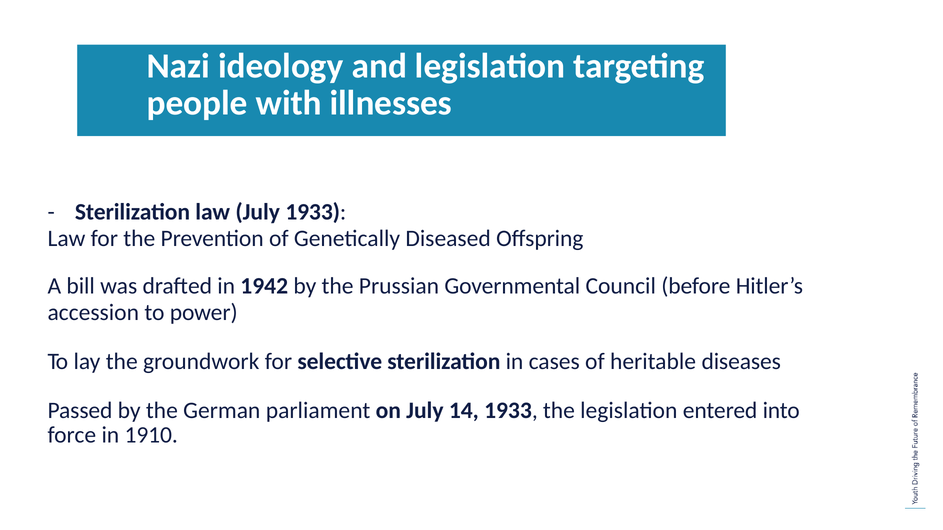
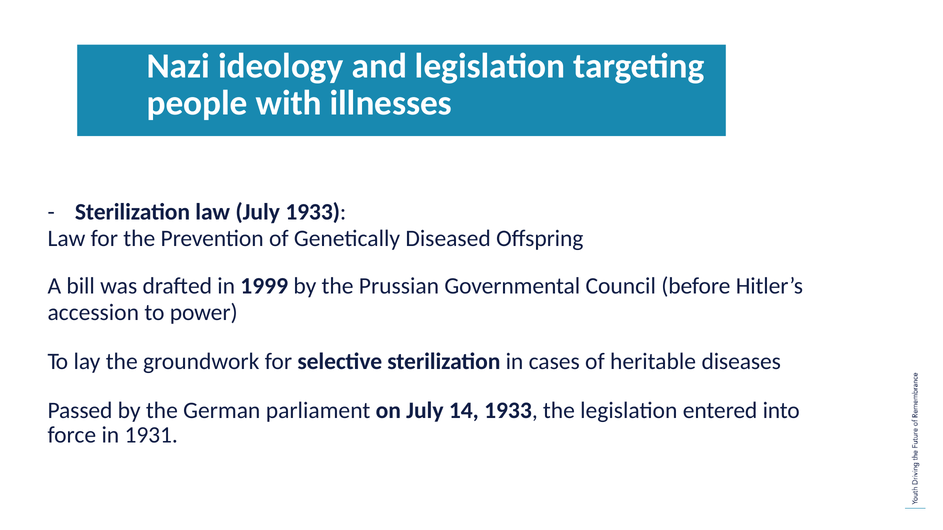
1942: 1942 -> 1999
1910: 1910 -> 1931
